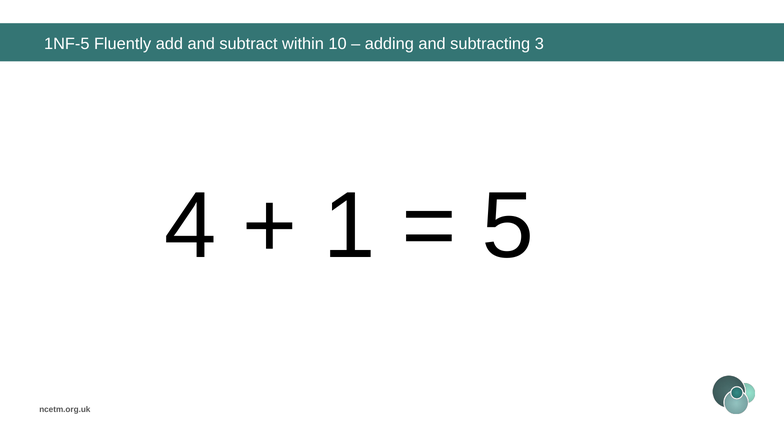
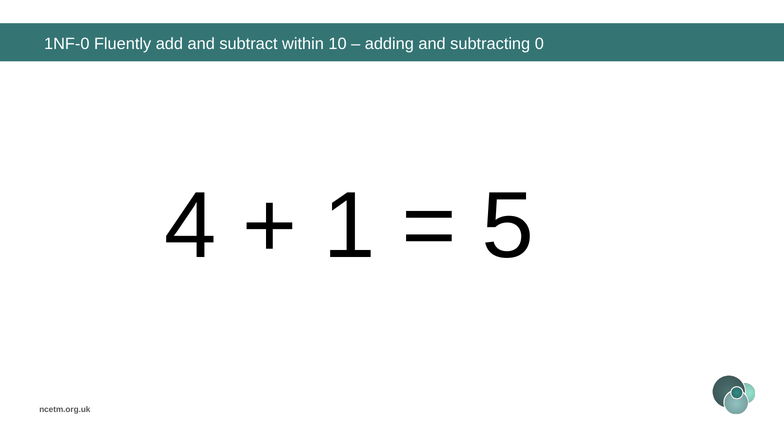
1NF-5: 1NF-5 -> 1NF-0
3: 3 -> 0
